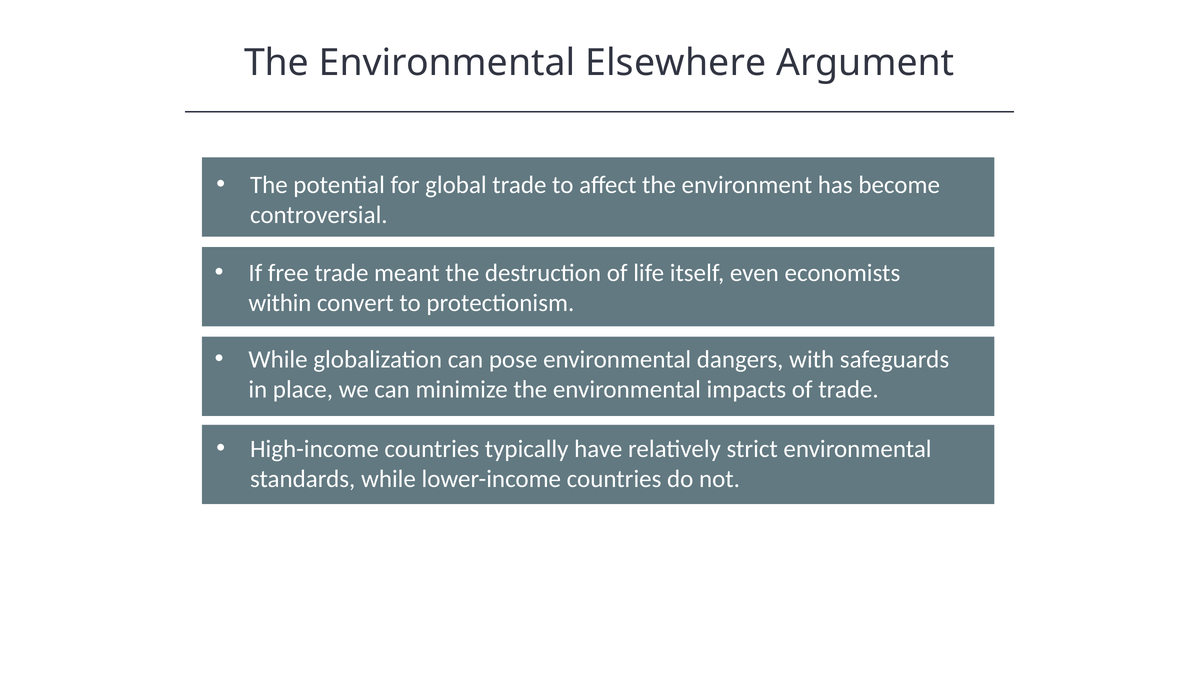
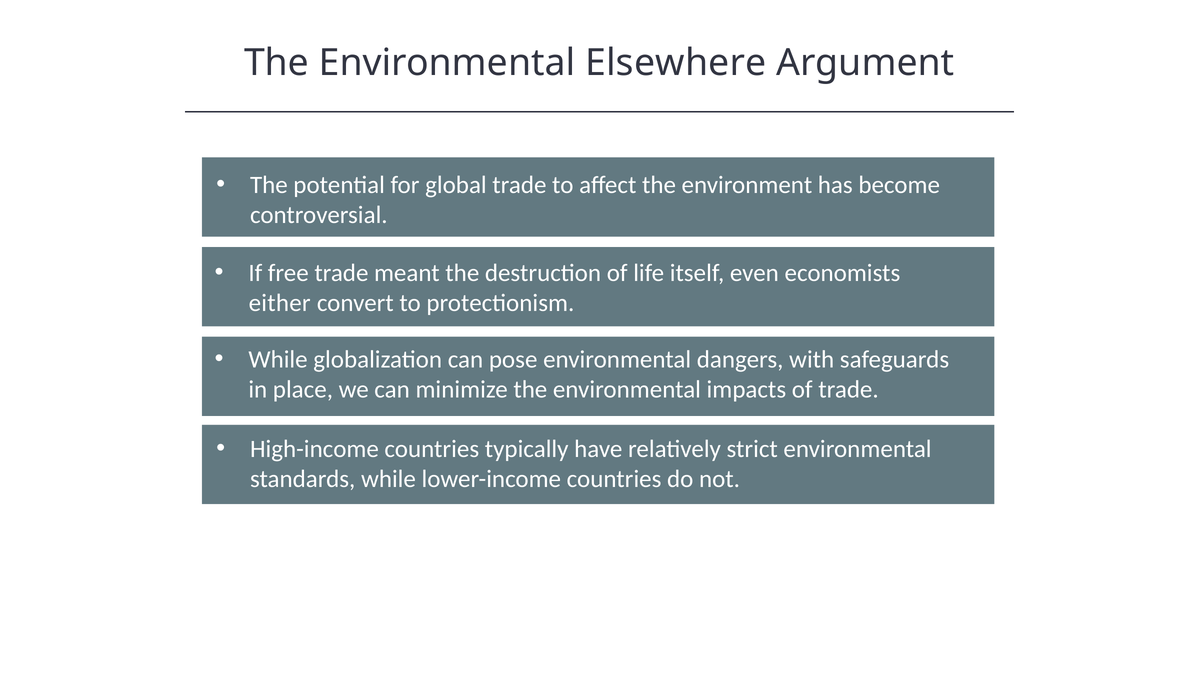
within: within -> either
